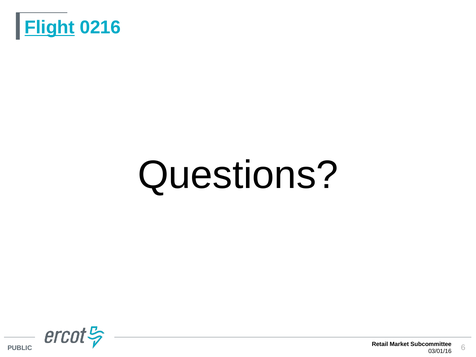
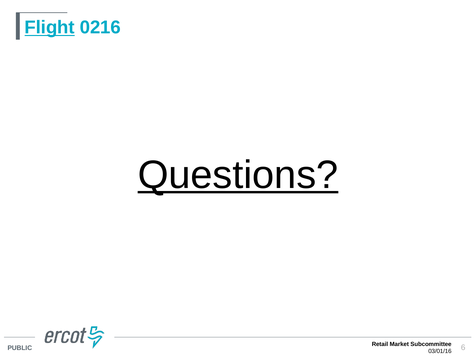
Questions underline: none -> present
